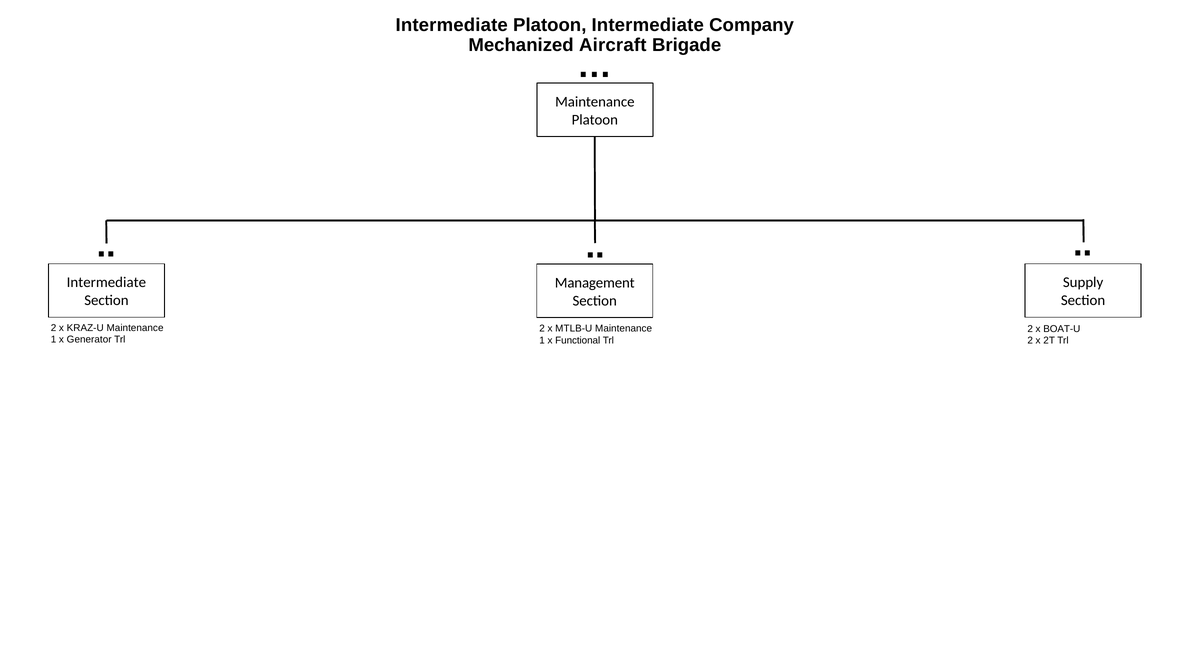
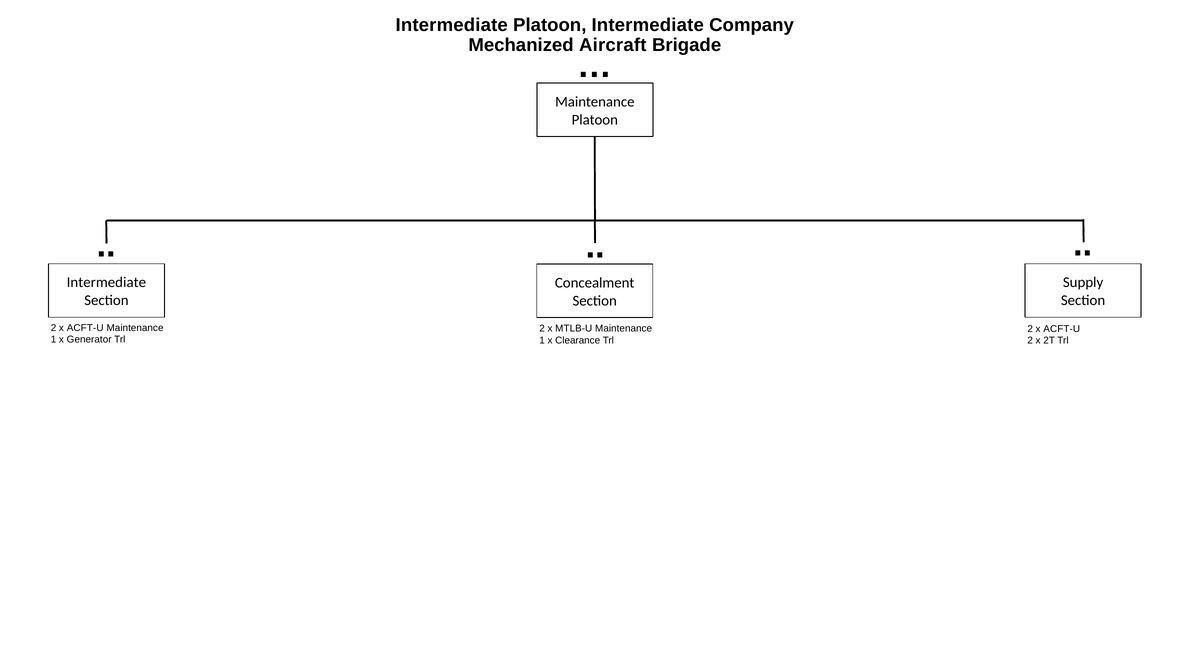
Management: Management -> Concealment
KRAZ-U at (85, 328): KRAZ-U -> ACFT-U
BOAT-U at (1062, 329): BOAT-U -> ACFT-U
Functional: Functional -> Clearance
